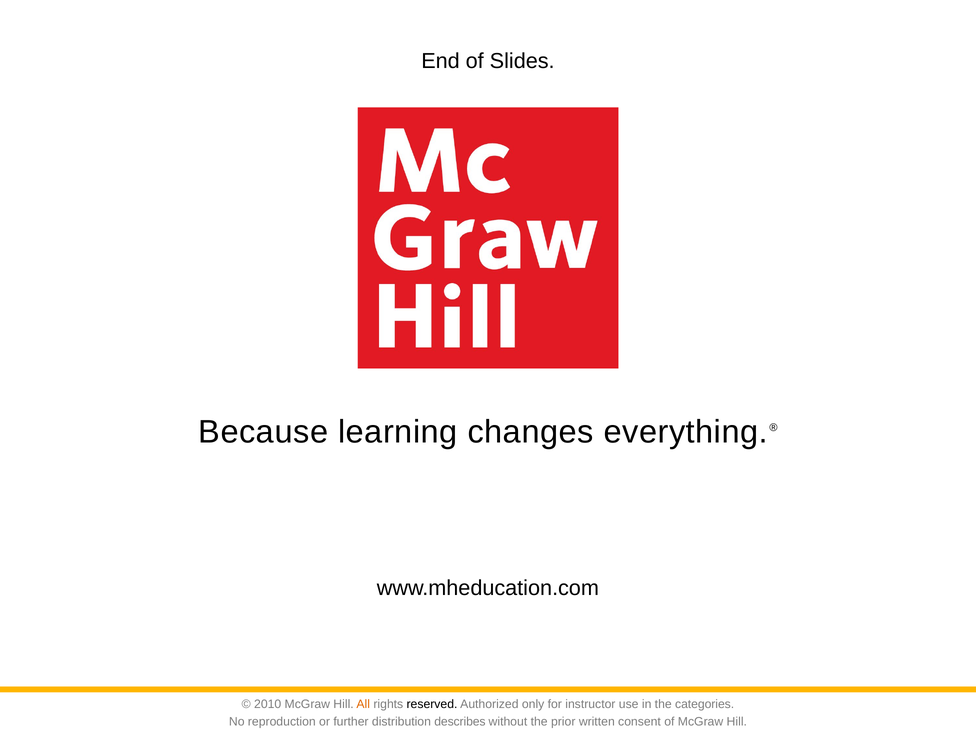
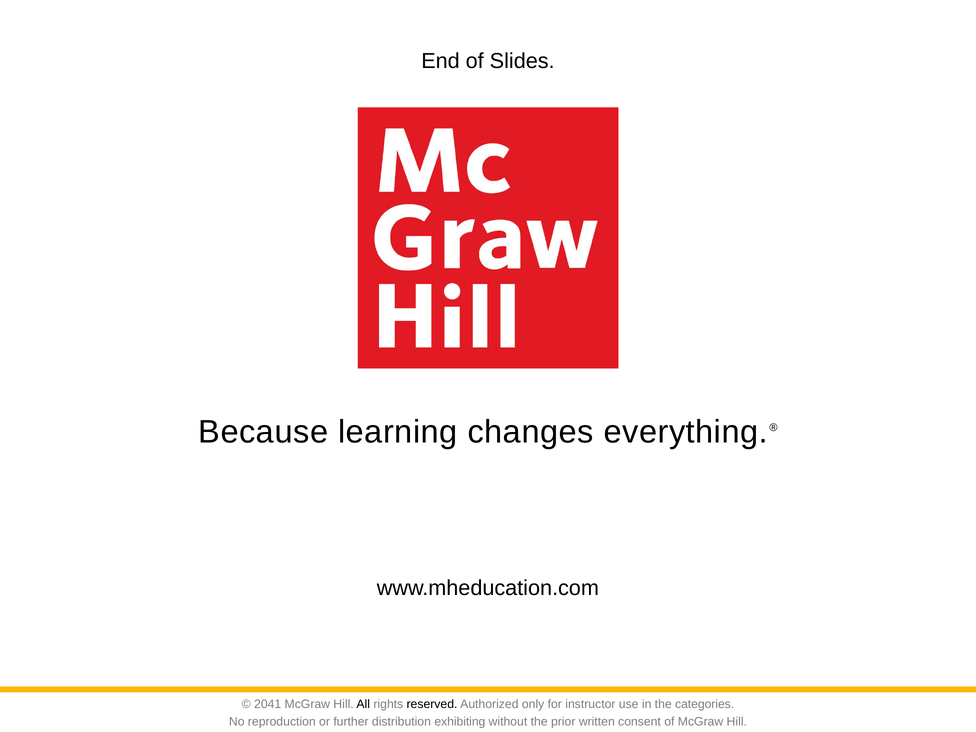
2010: 2010 -> 2041
All colour: orange -> black
describes: describes -> exhibiting
